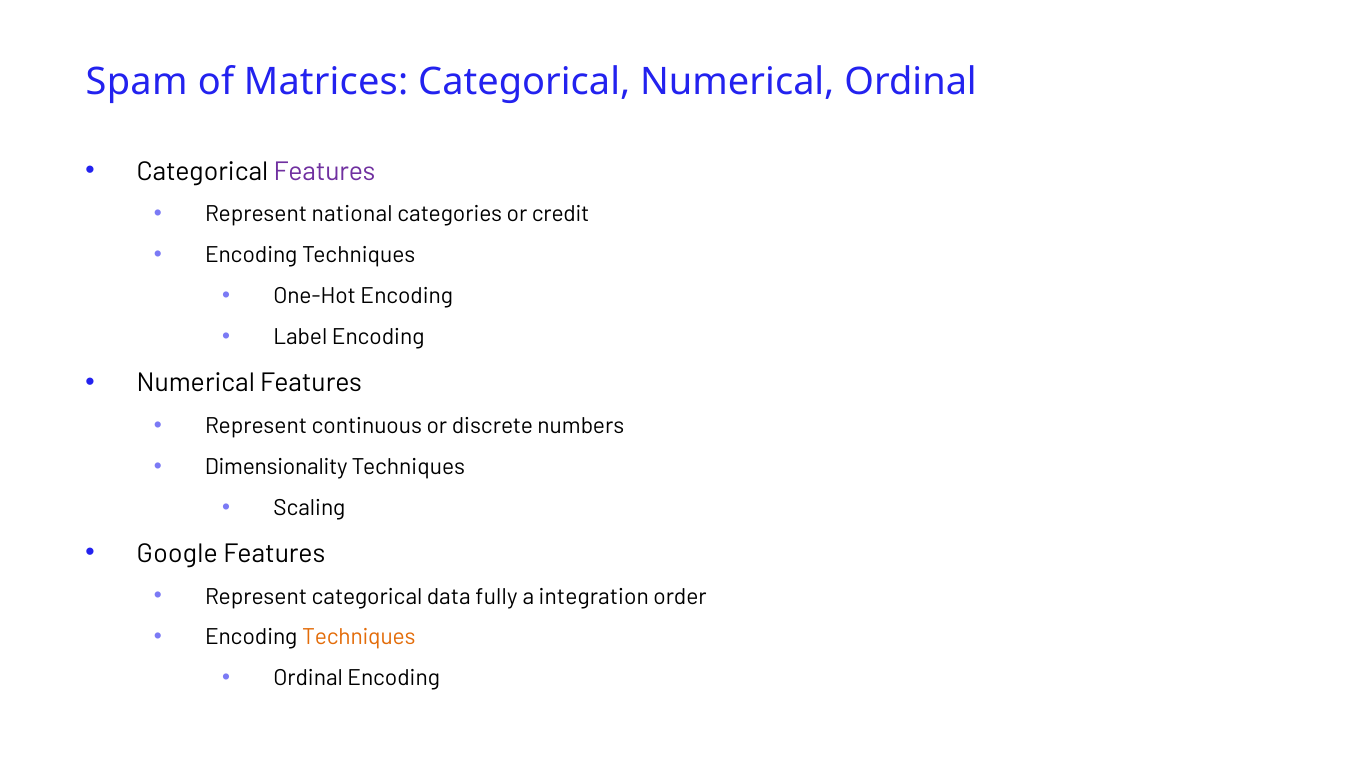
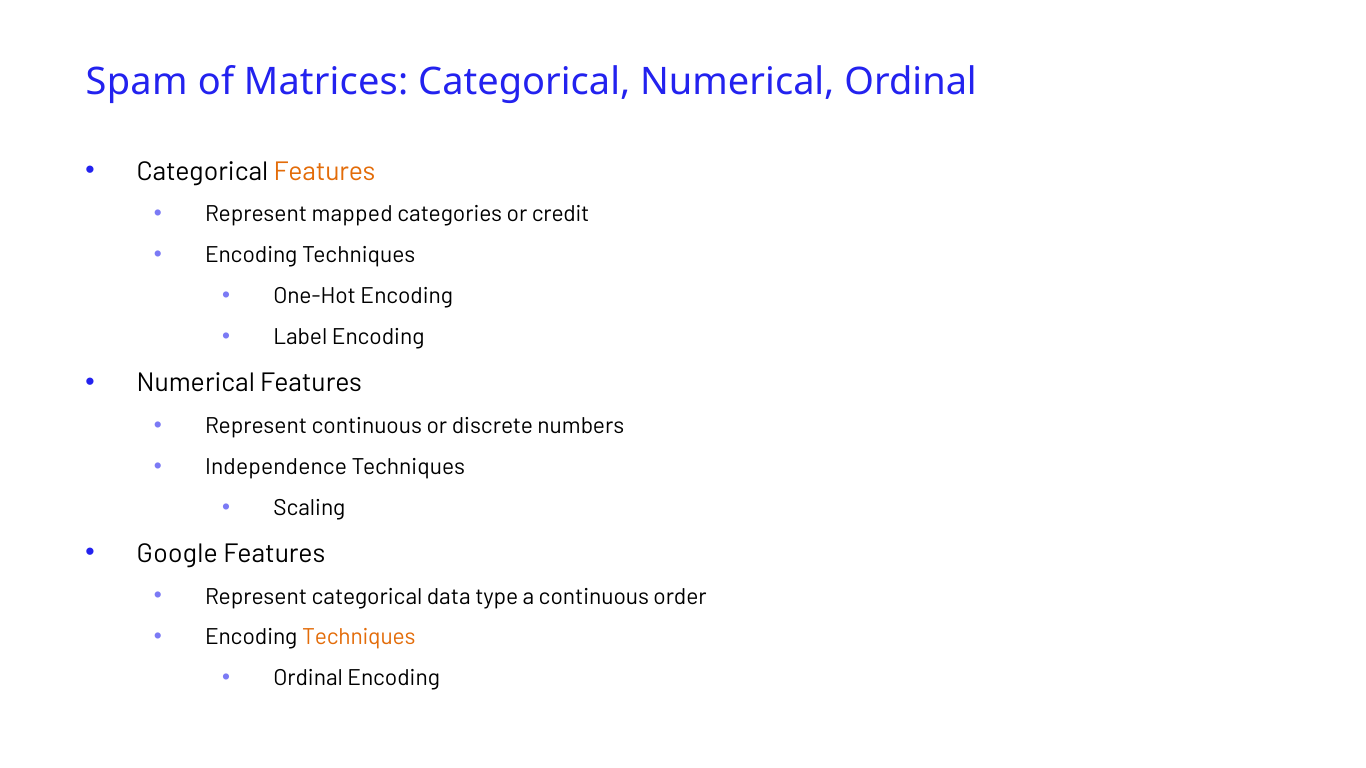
Features at (325, 171) colour: purple -> orange
national: national -> mapped
Dimensionality: Dimensionality -> Independence
fully: fully -> type
a integration: integration -> continuous
